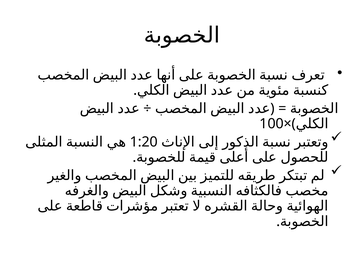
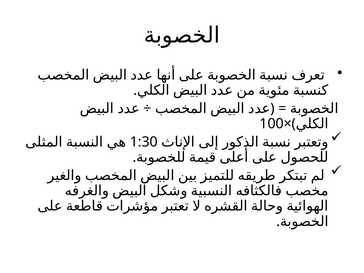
1:20: 1:20 -> 1:30
